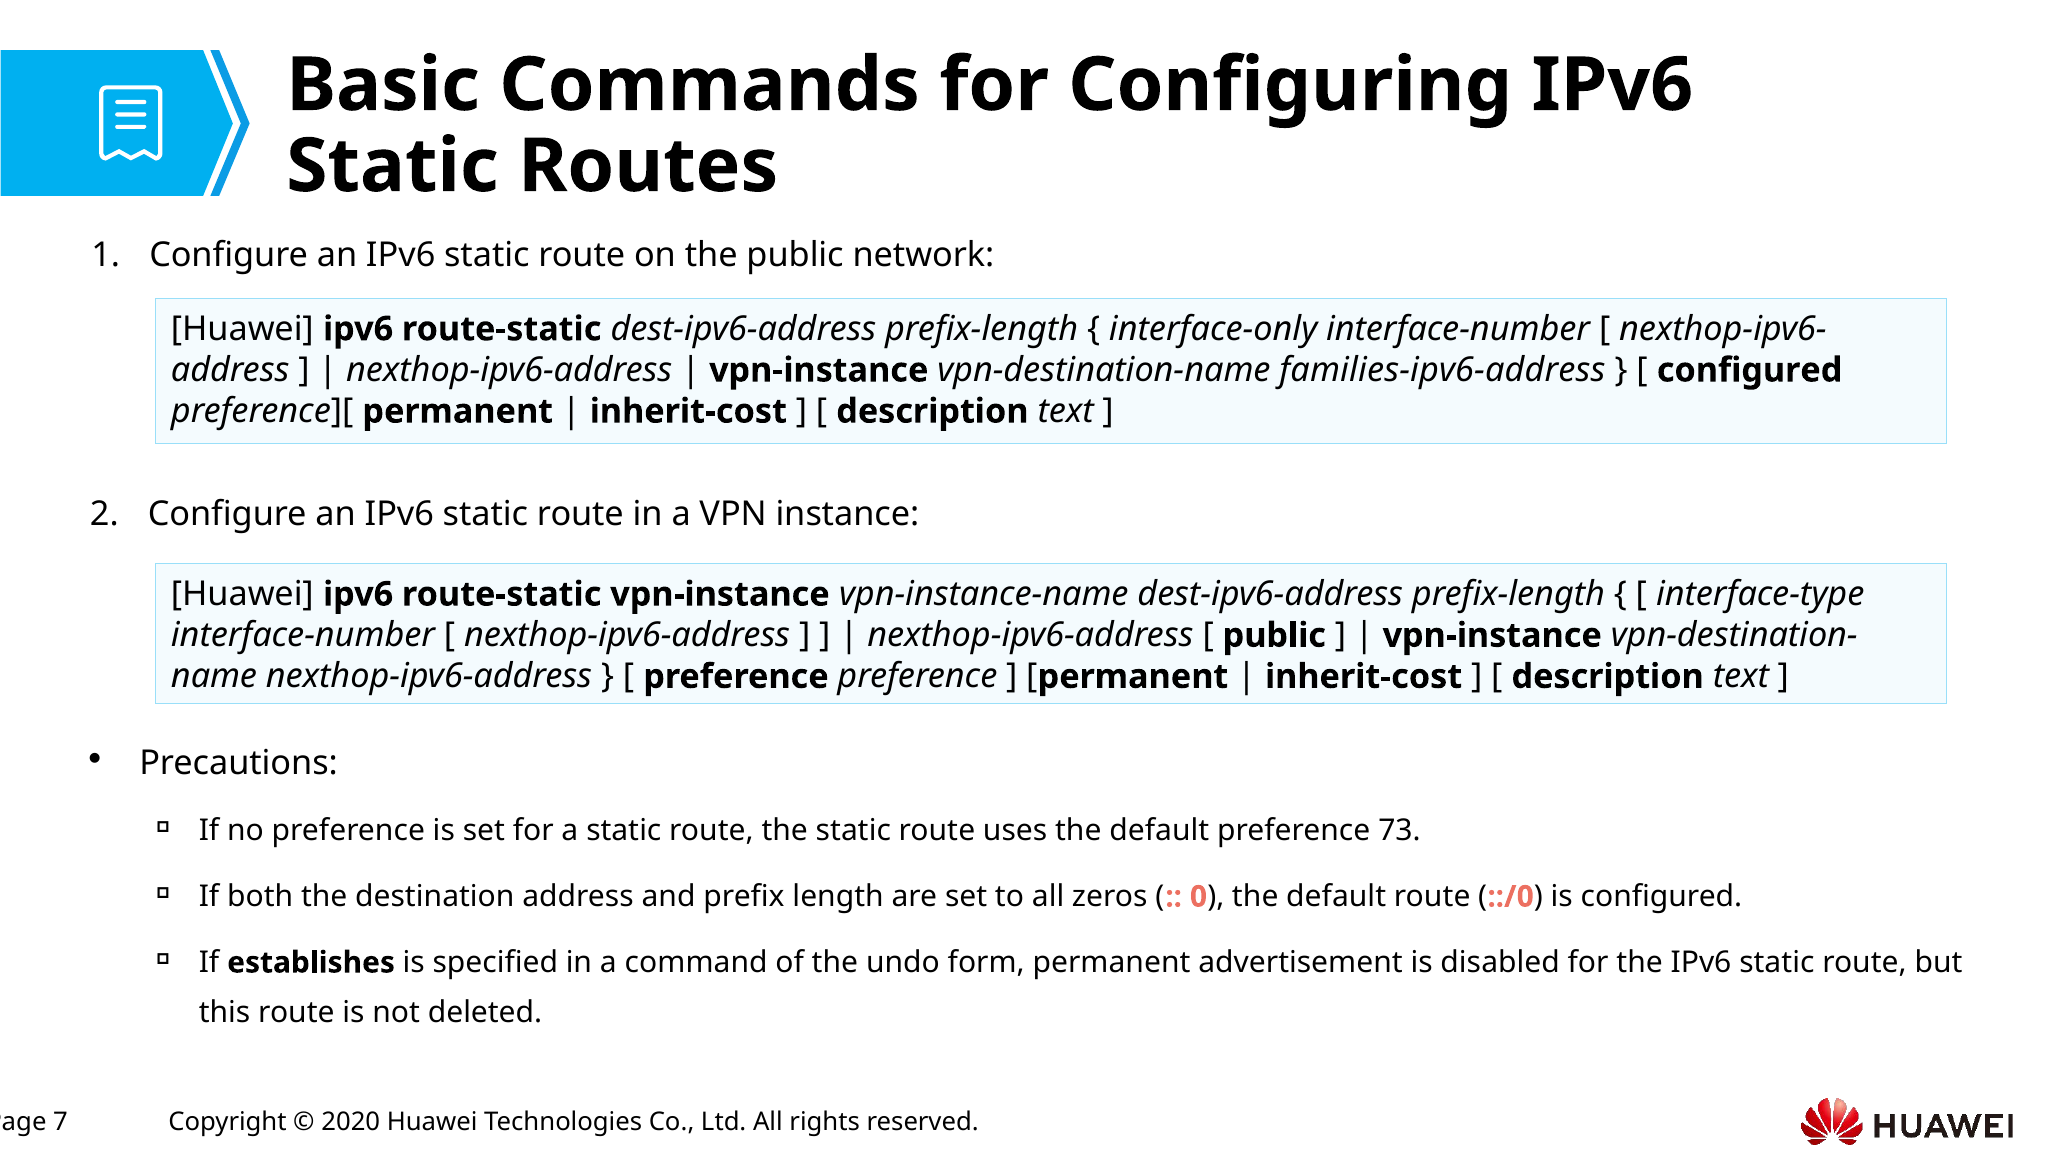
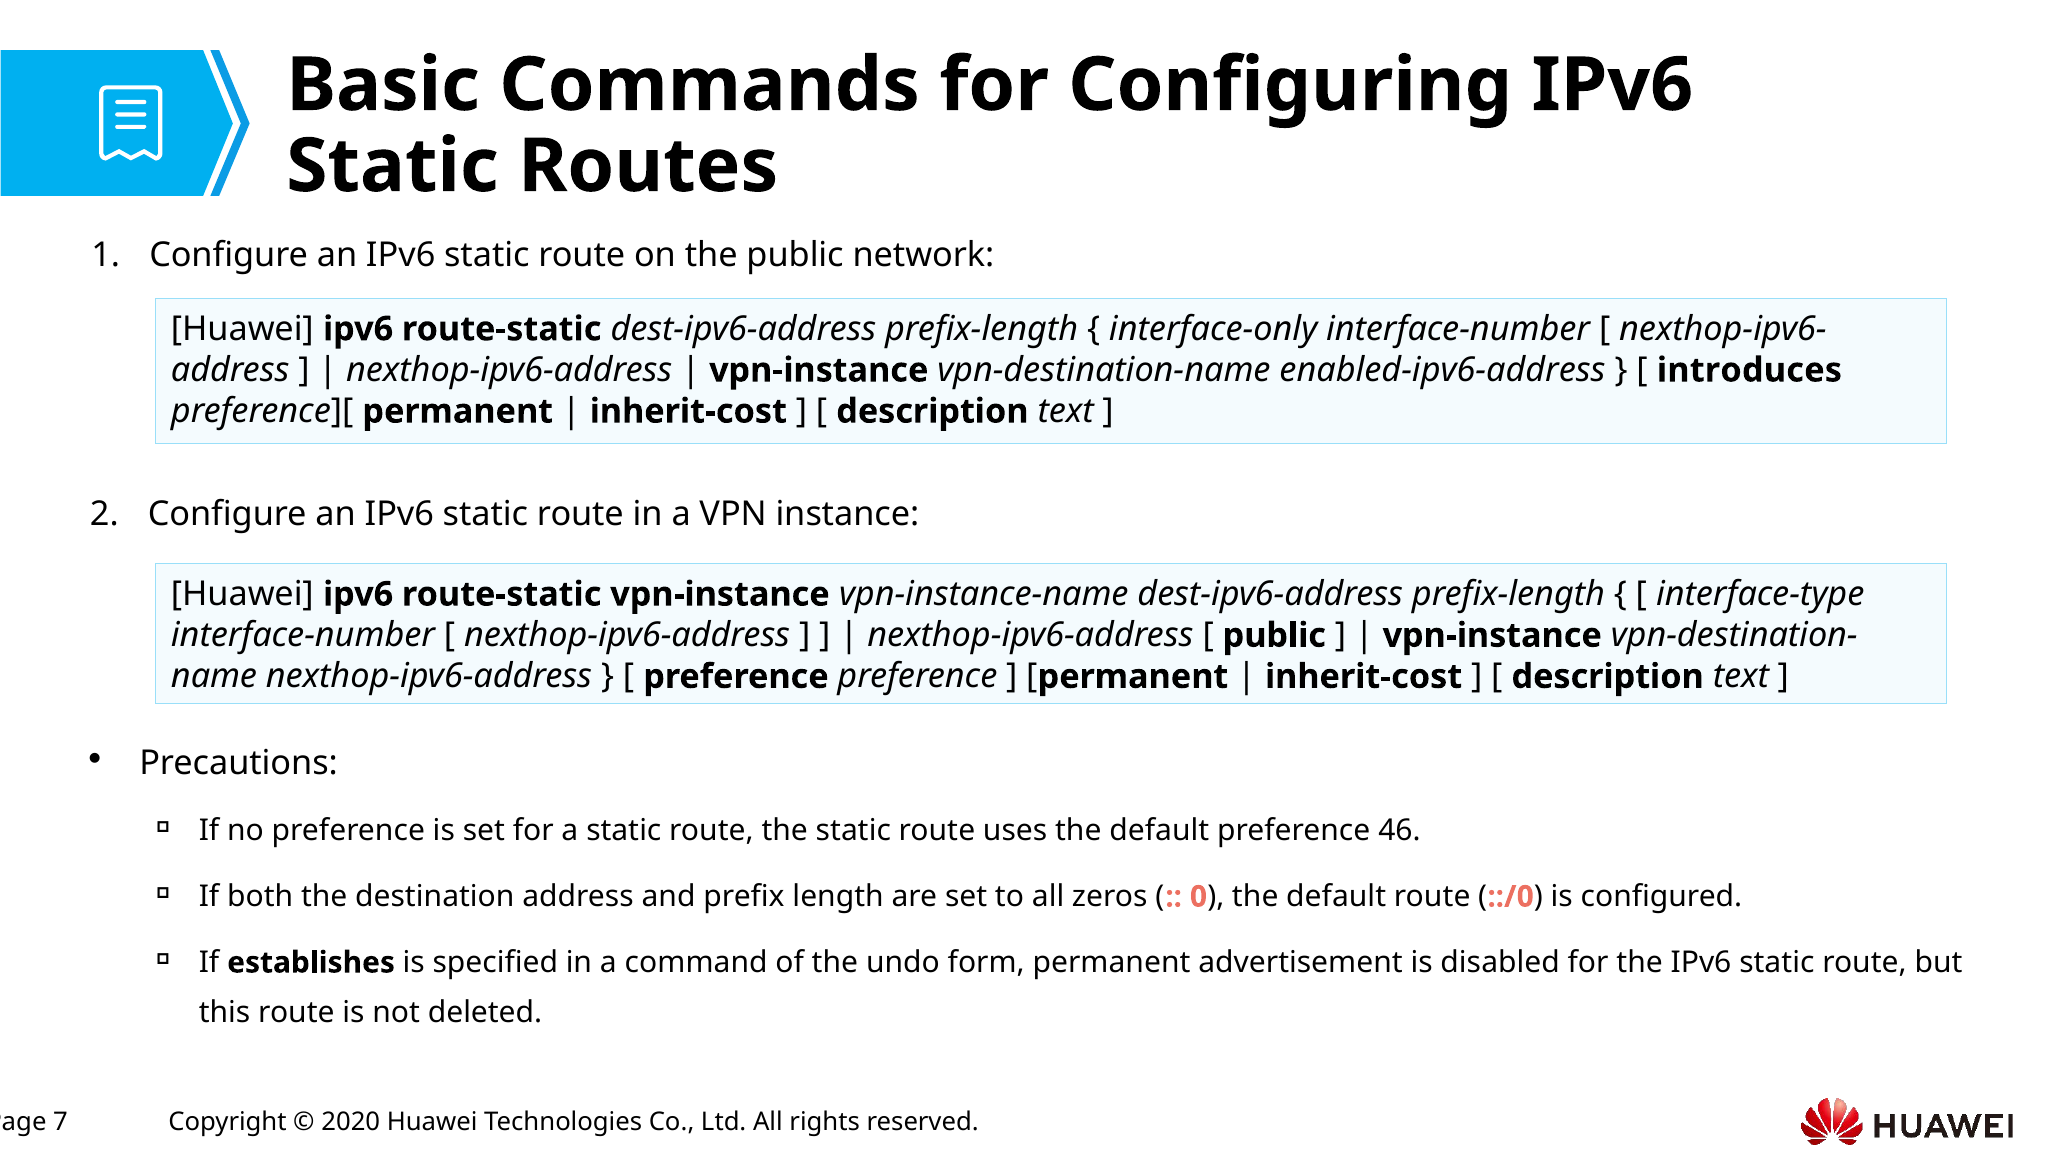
families-ipv6-address: families-ipv6-address -> enabled-ipv6-address
configured at (1750, 370): configured -> introduces
73: 73 -> 46
